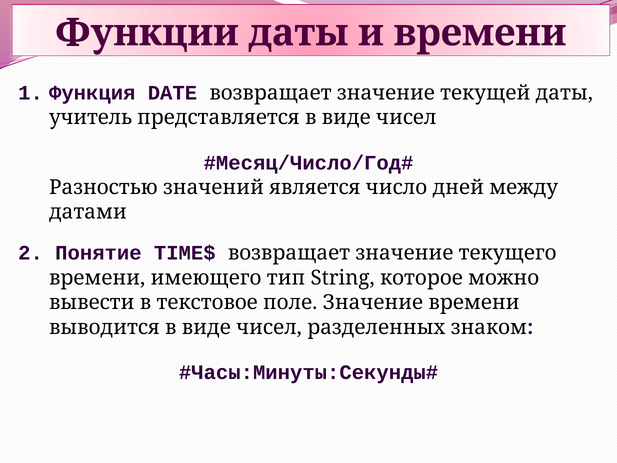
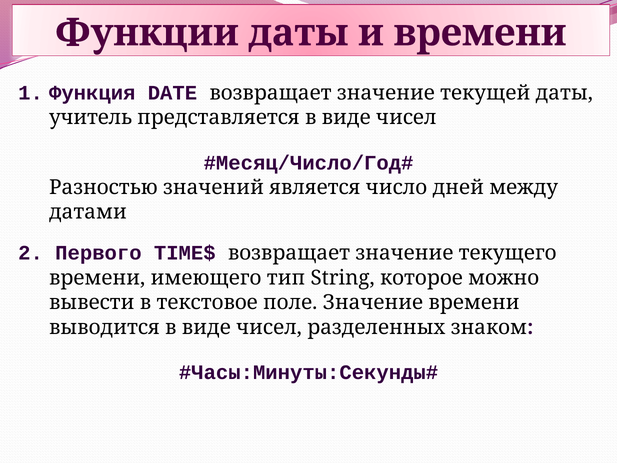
Понятие: Понятие -> Первого
